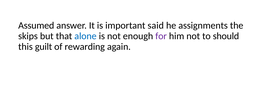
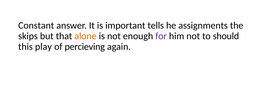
Assumed: Assumed -> Constant
said: said -> tells
alone colour: blue -> orange
guilt: guilt -> play
rewarding: rewarding -> percieving
